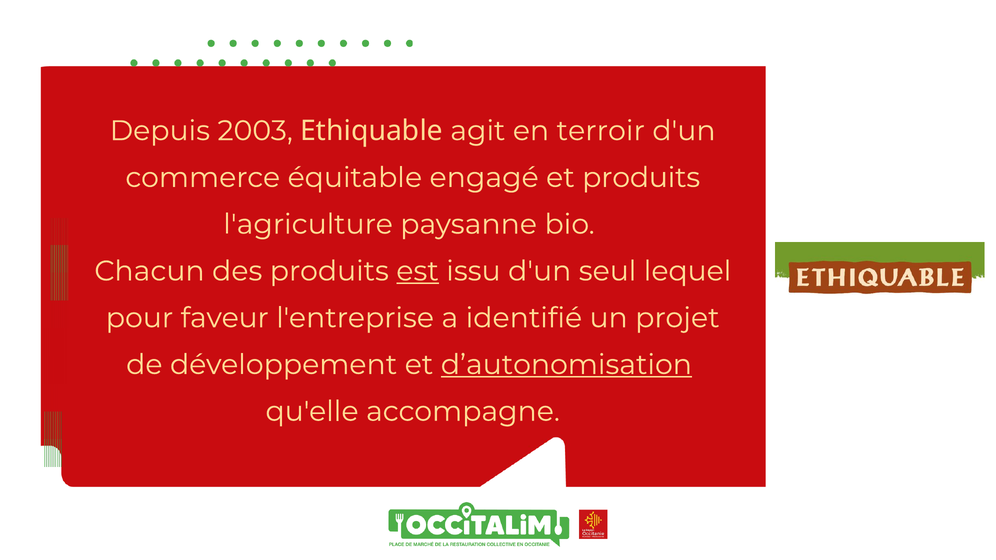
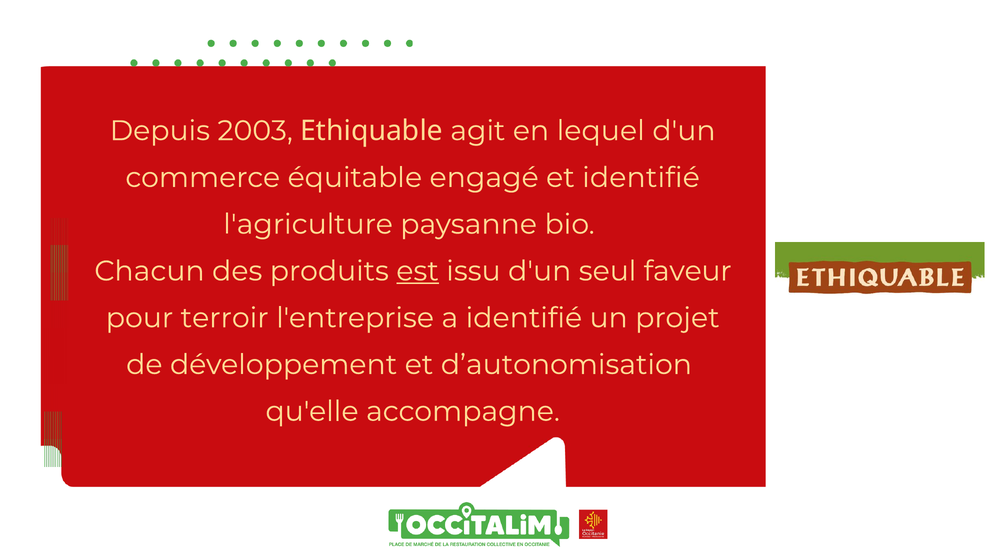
terroir: terroir -> lequel
et produits: produits -> identifié
lequel: lequel -> faveur
faveur: faveur -> terroir
d’autonomisation underline: present -> none
